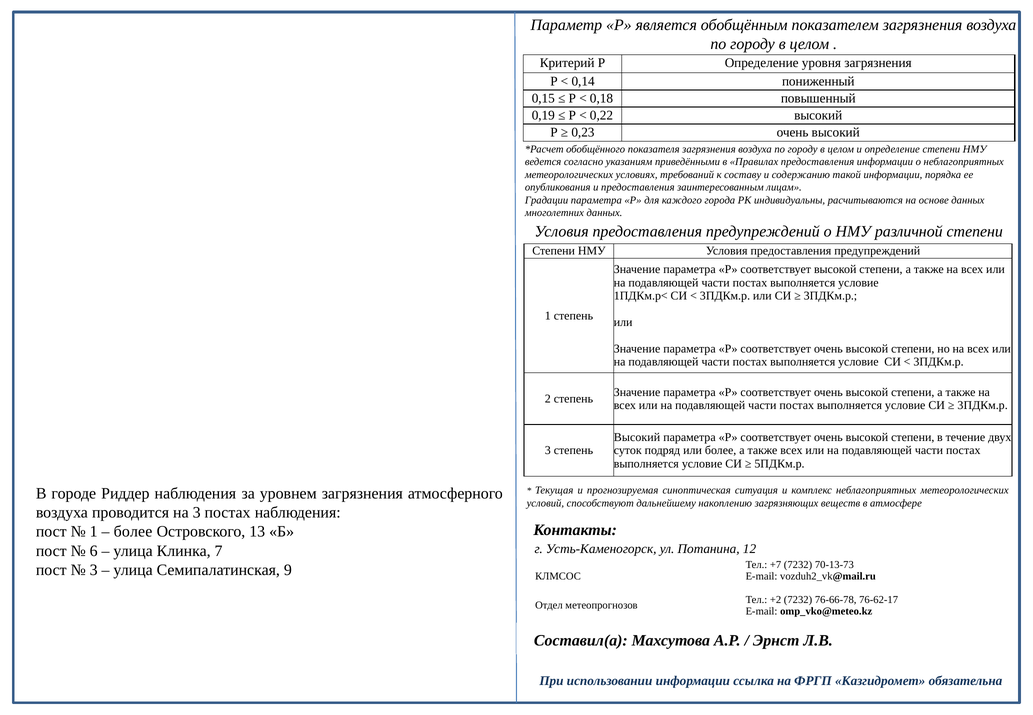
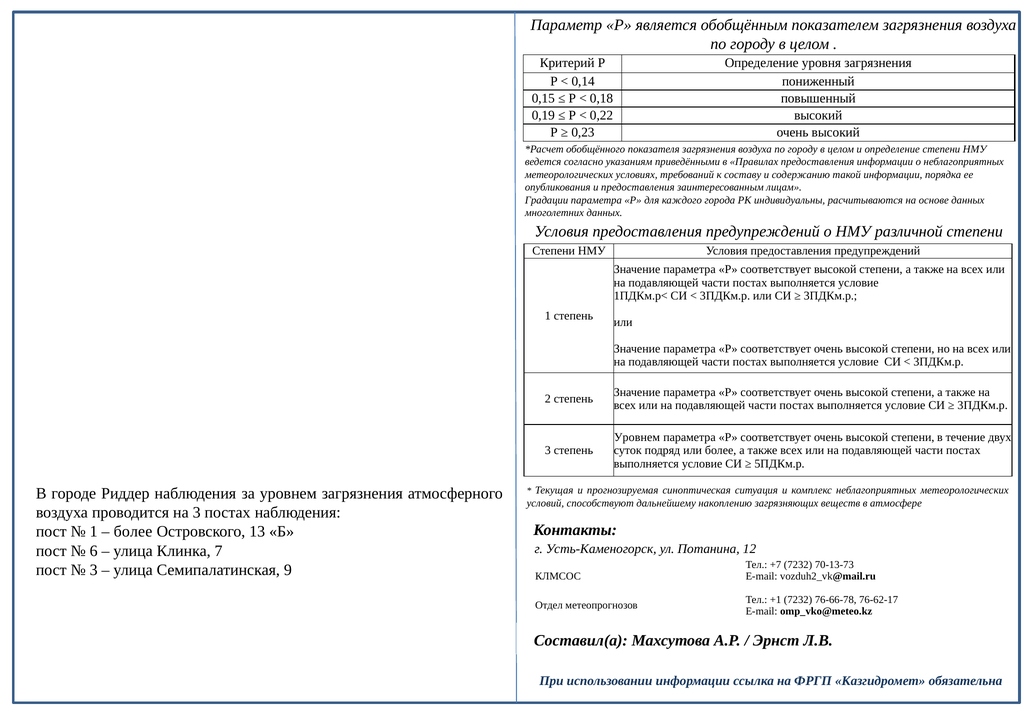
Высокий at (637, 437): Высокий -> Уровнем
+2: +2 -> +1
